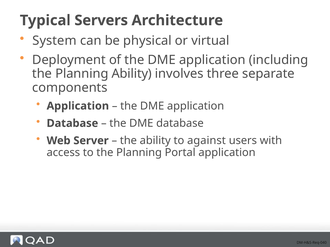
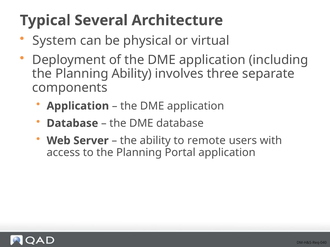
Servers: Servers -> Several
against: against -> remote
